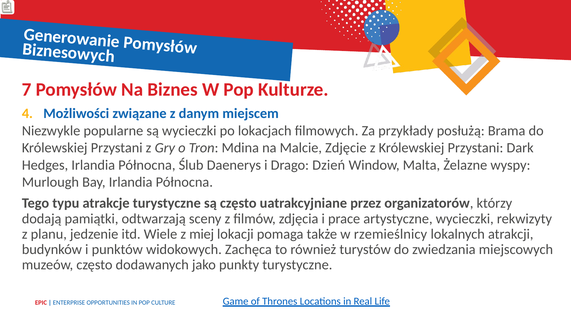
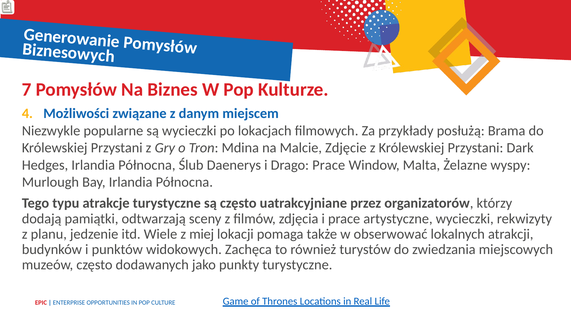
Drago Dzień: Dzień -> Prace
rzemieślnicy: rzemieślnicy -> obserwować
